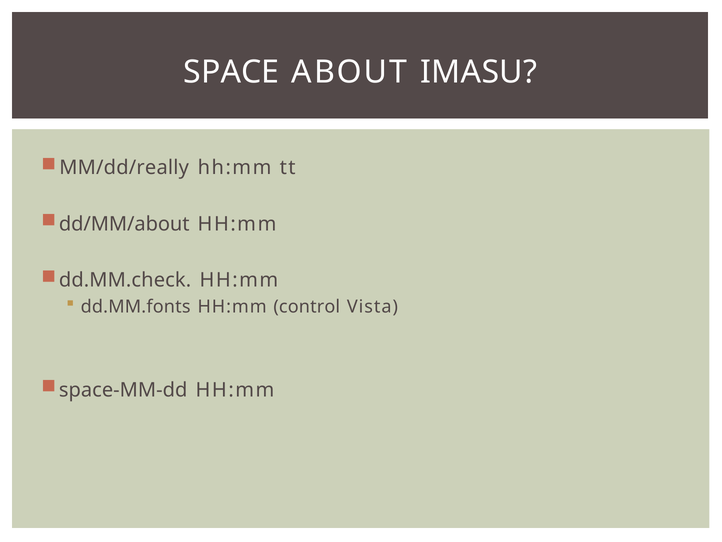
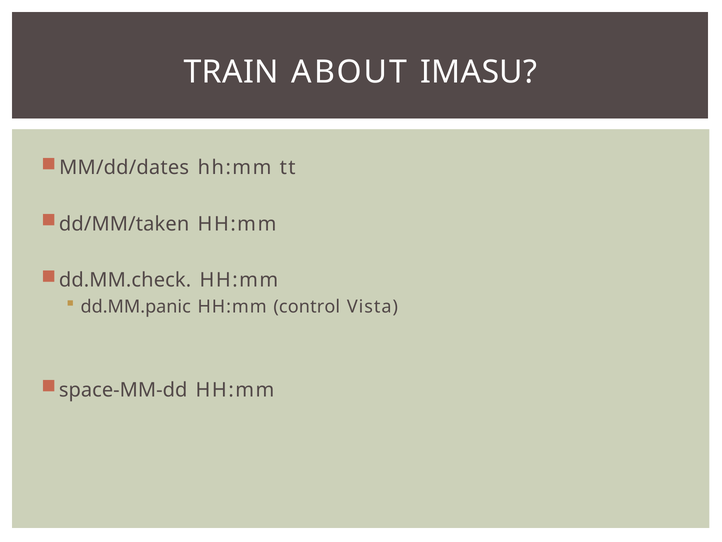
SPACE: SPACE -> TRAIN
MM/dd/really: MM/dd/really -> MM/dd/dates
dd/MM/about: dd/MM/about -> dd/MM/taken
dd.MM.fonts: dd.MM.fonts -> dd.MM.panic
